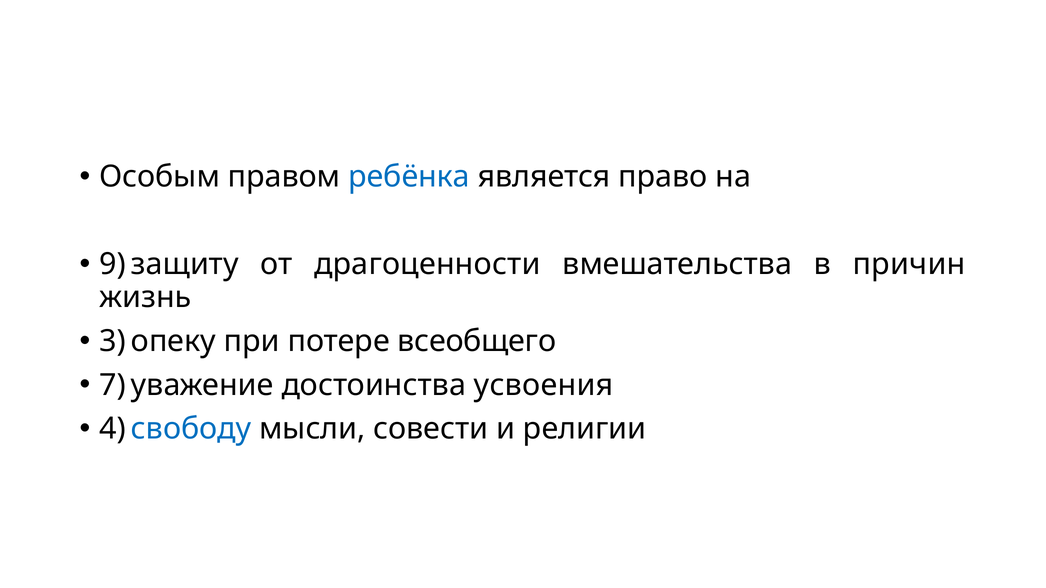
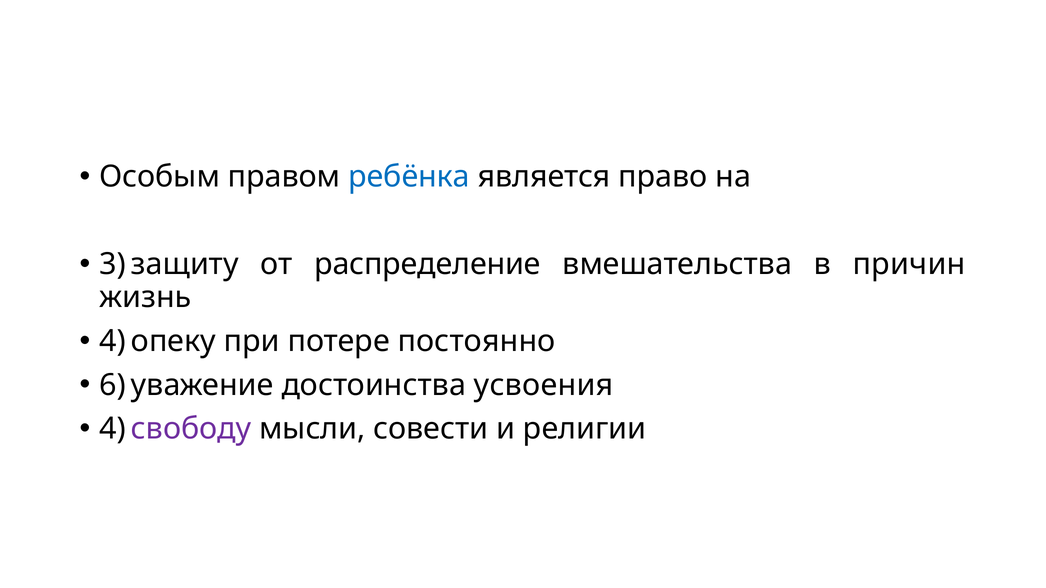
9: 9 -> 3
драгоценности: драгоценности -> распределение
3 at (113, 341): 3 -> 4
всеобщего: всеобщего -> постоянно
7: 7 -> 6
свободу colour: blue -> purple
